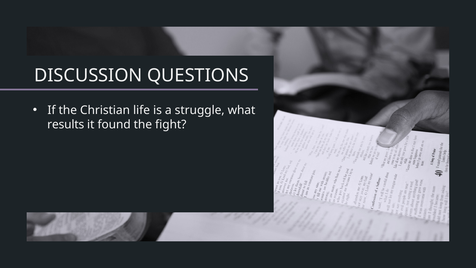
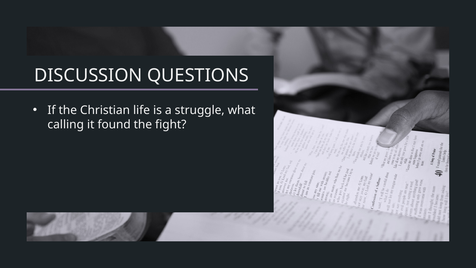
results: results -> calling
